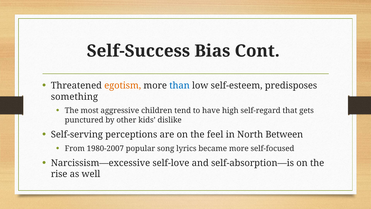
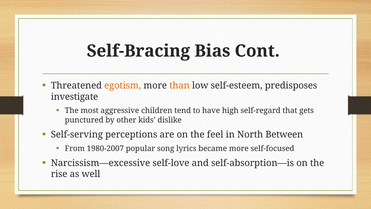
Self-Success: Self-Success -> Self-Bracing
than colour: blue -> orange
something: something -> investigate
